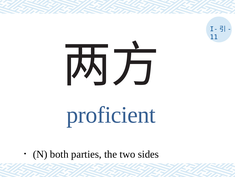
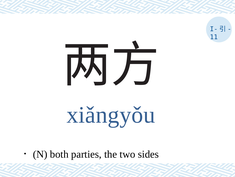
proficient: proficient -> xiǎngyǒu
